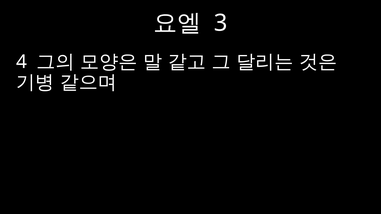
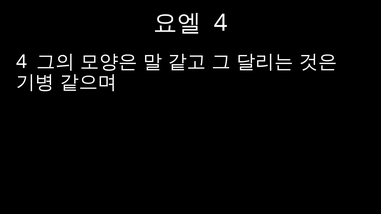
3 at (221, 23): 3 -> 4
